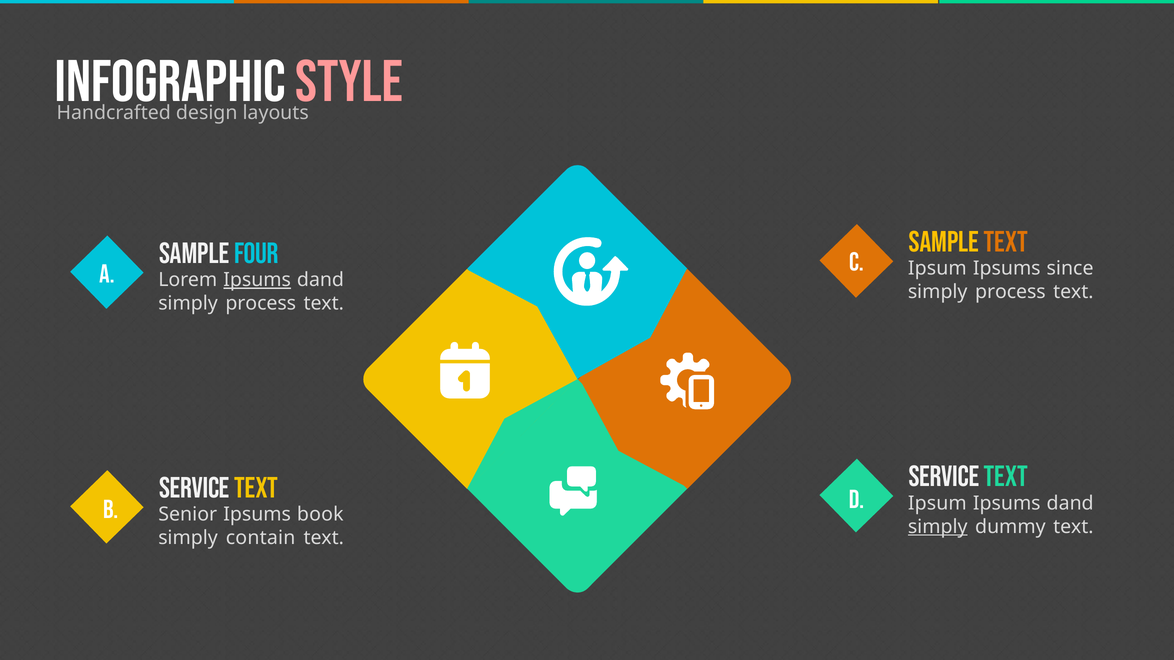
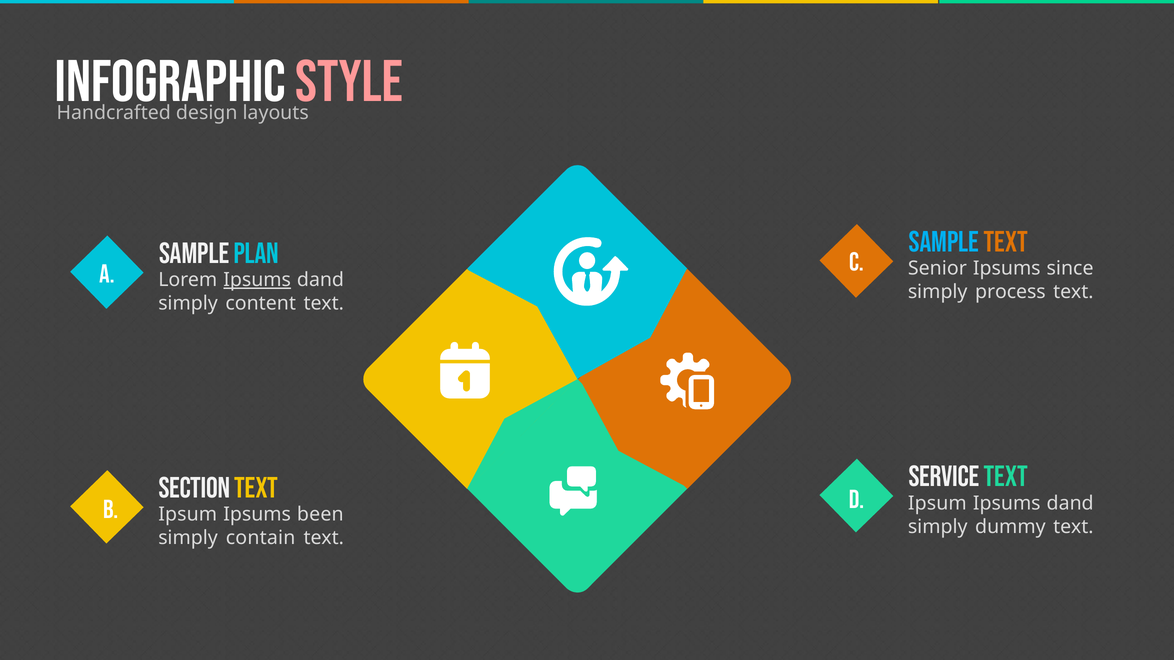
SAMPLE at (944, 242) colour: yellow -> light blue
FOUR: FOUR -> PLAN
Ipsum at (937, 269): Ipsum -> Senior
process at (261, 303): process -> content
SERVICE at (194, 488): SERVICE -> SECTION
Senior at (188, 515): Senior -> Ipsum
book: book -> been
simply at (938, 527) underline: present -> none
